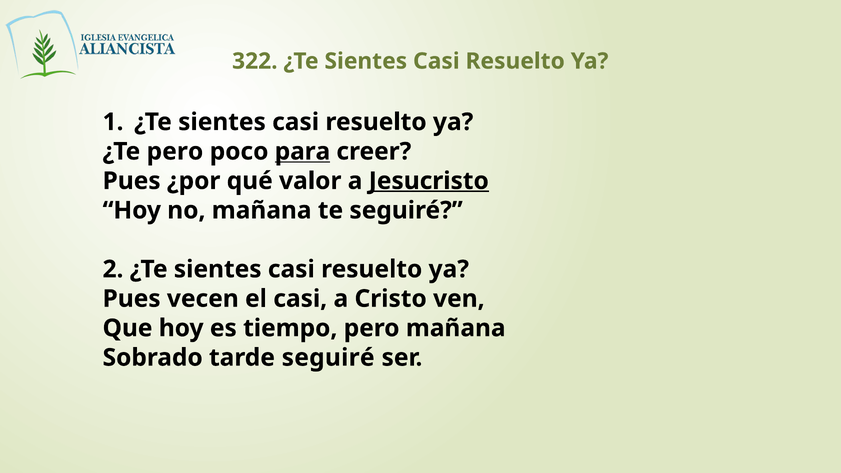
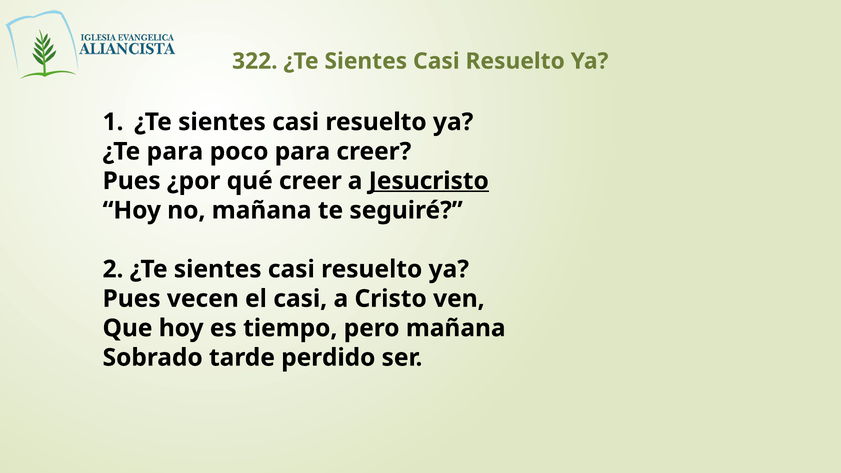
¿Te pero: pero -> para
para at (302, 151) underline: present -> none
qué valor: valor -> creer
tarde seguiré: seguiré -> perdido
